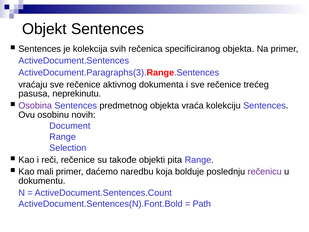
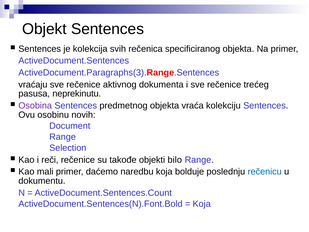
pita: pita -> bilo
rečenicu colour: purple -> blue
Path at (202, 204): Path -> Koja
